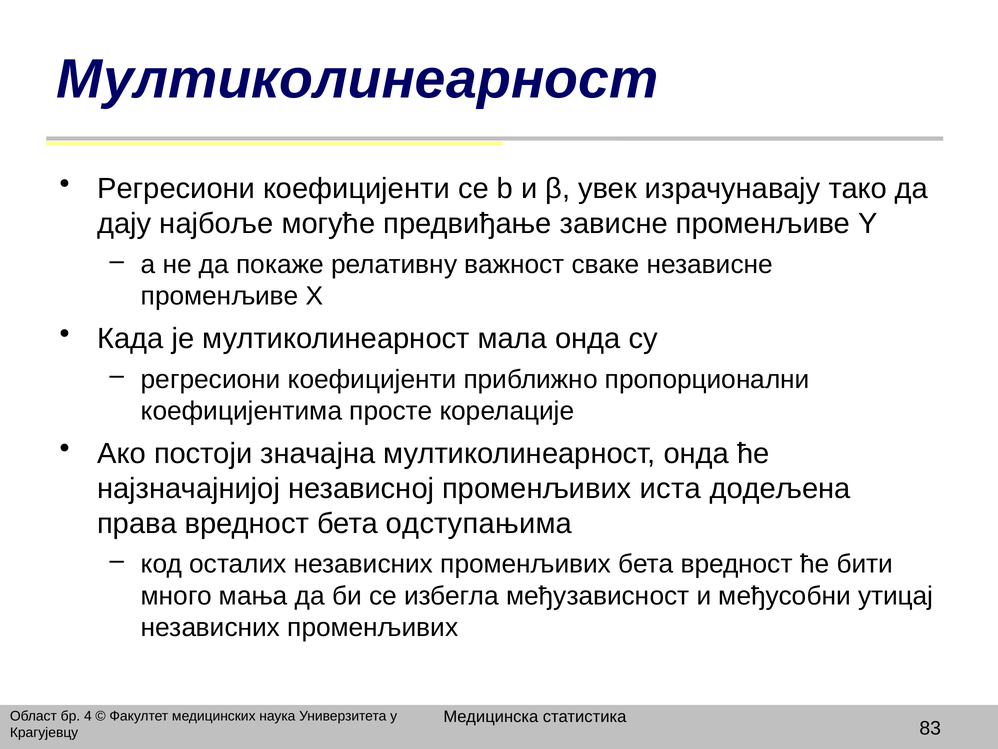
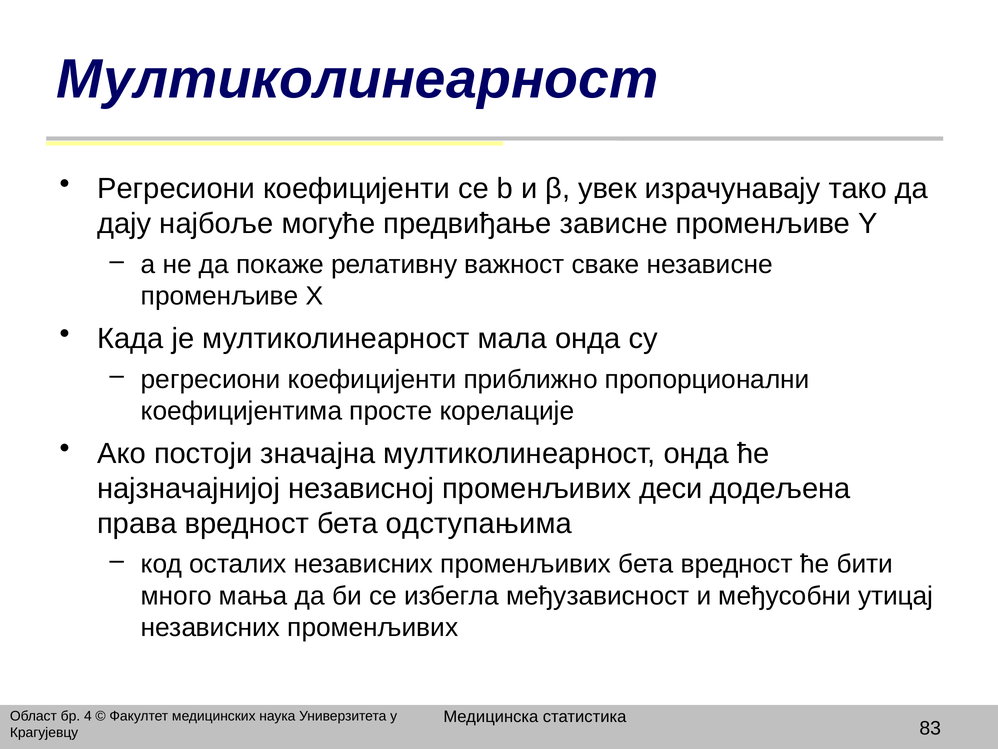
иста: иста -> деси
